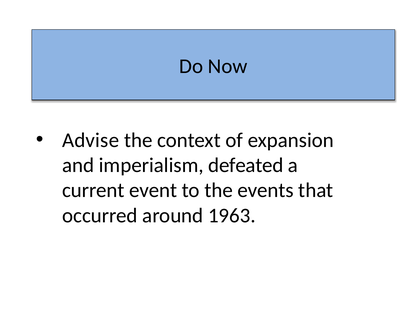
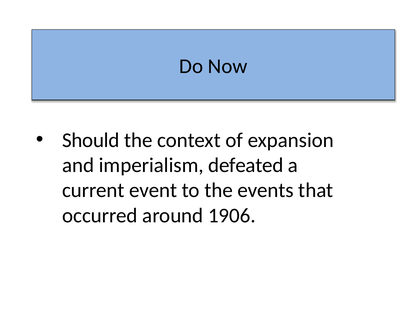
Advise: Advise -> Should
1963: 1963 -> 1906
